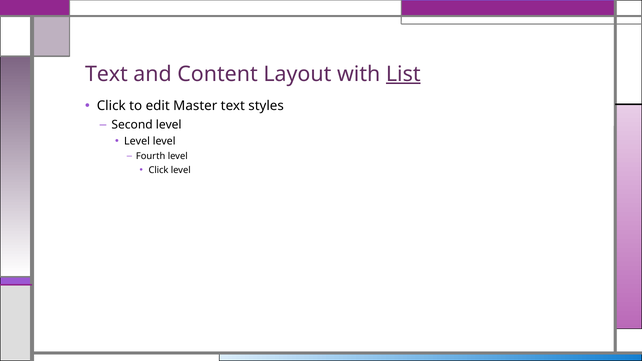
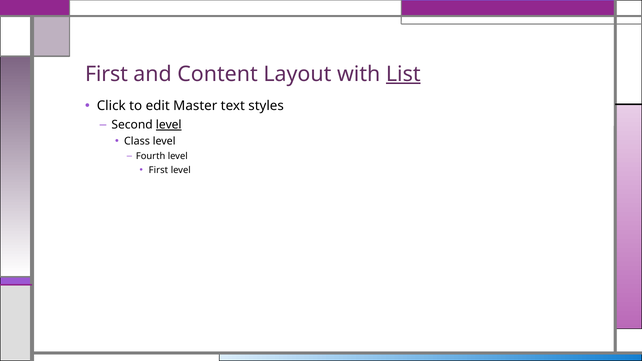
Text at (106, 74): Text -> First
level at (169, 125) underline: none -> present
Level at (137, 141): Level -> Class
Click at (159, 170): Click -> First
